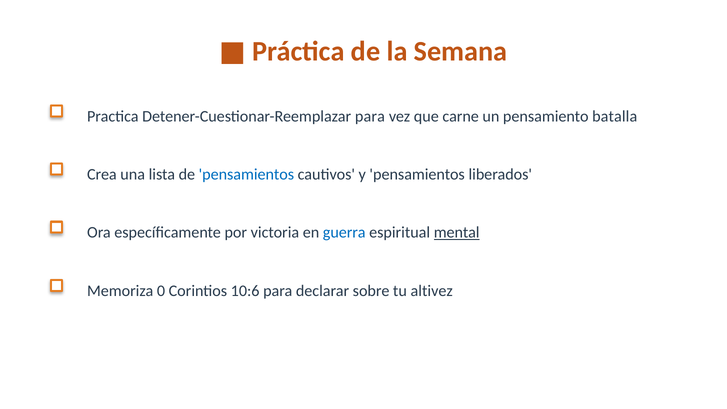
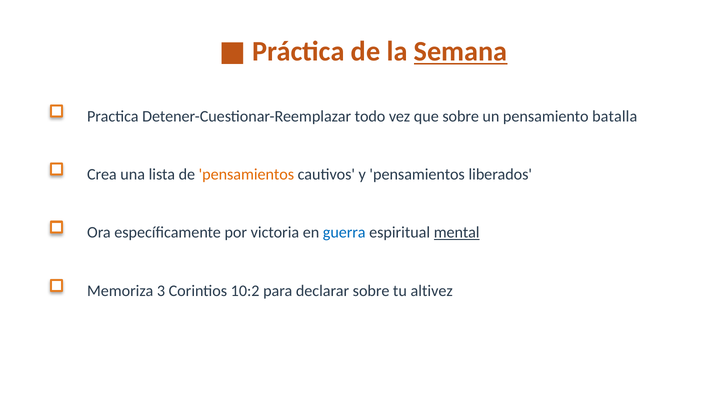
Semana underline: none -> present
Detener-Cuestionar-Reemplazar para: para -> todo
que carne: carne -> sobre
pensamientos at (246, 174) colour: blue -> orange
0: 0 -> 3
10:6: 10:6 -> 10:2
